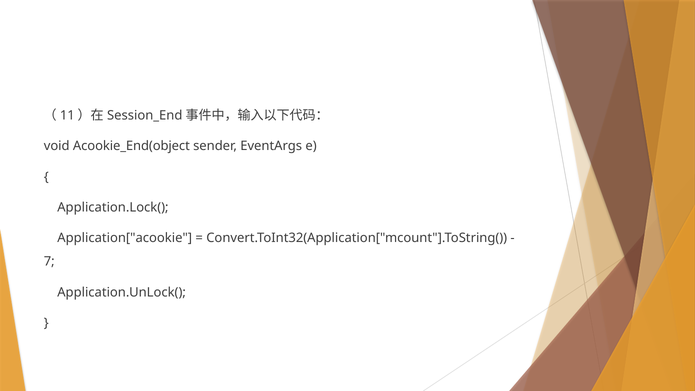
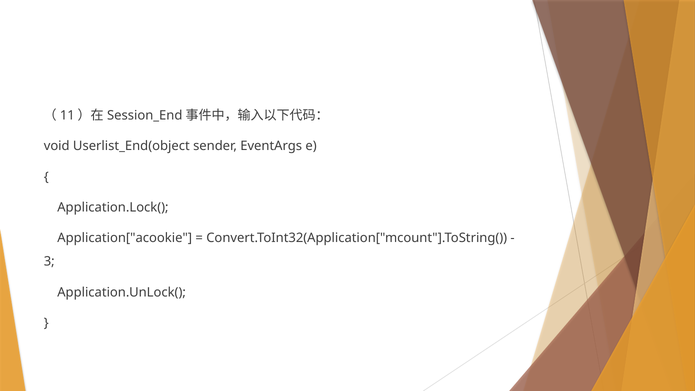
Acookie_End(object: Acookie_End(object -> Userlist_End(object
7: 7 -> 3
